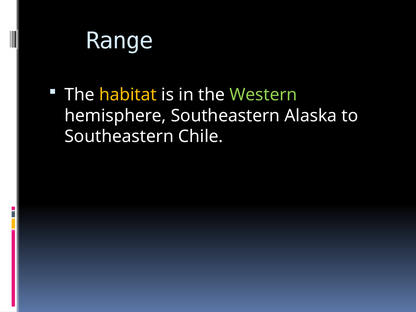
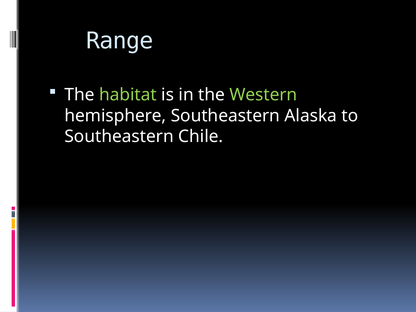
habitat colour: yellow -> light green
